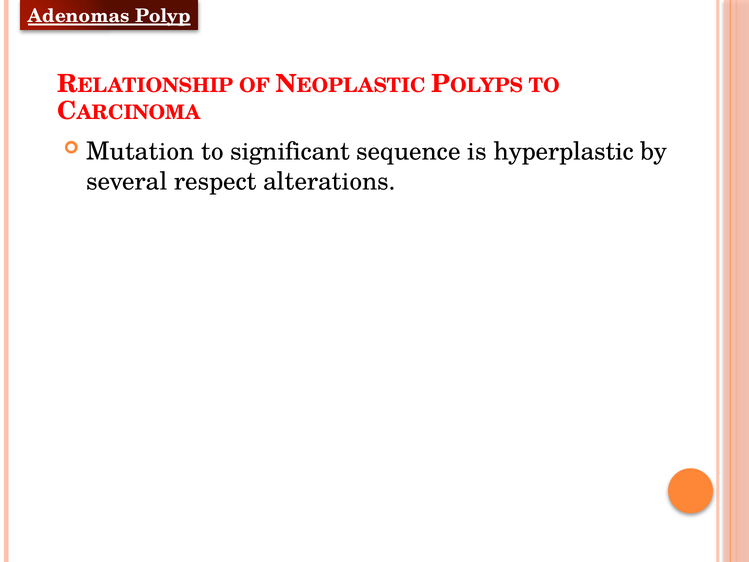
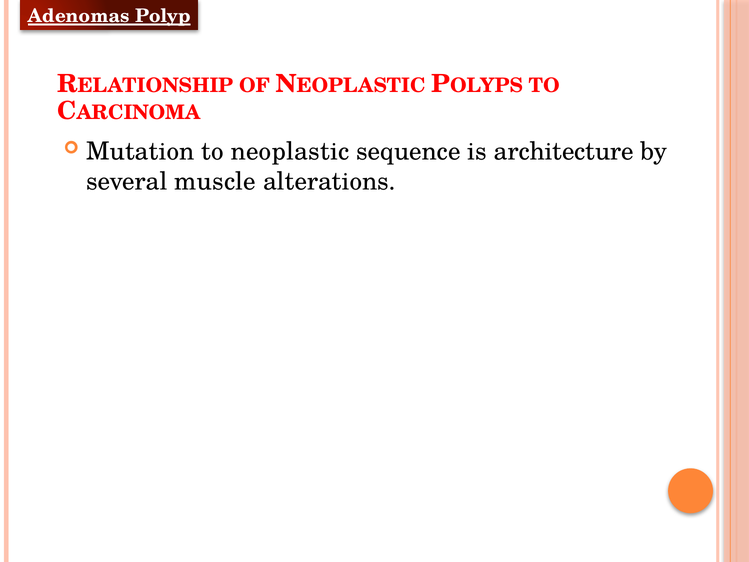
significant: significant -> neoplastic
hyperplastic: hyperplastic -> architecture
respect: respect -> muscle
